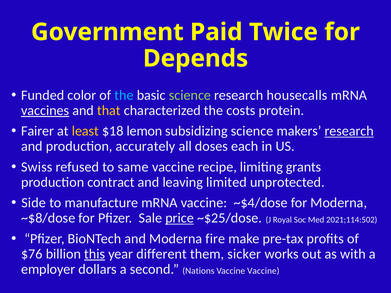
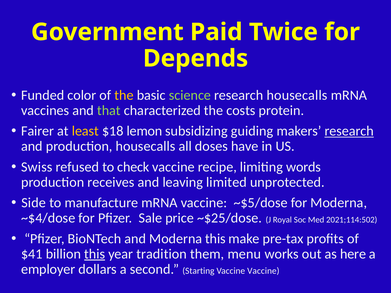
the at (124, 95) colour: light blue -> yellow
vaccines underline: present -> none
that colour: yellow -> light green
subsidizing science: science -> guiding
production accurately: accurately -> housecalls
each: each -> have
same: same -> check
grants: grants -> words
contract: contract -> receives
~$4/dose: ~$4/dose -> ~$5/dose
~$8/dose: ~$8/dose -> ~$4/dose
price underline: present -> none
Moderna fire: fire -> this
$76: $76 -> $41
different: different -> tradition
sicker: sicker -> menu
with: with -> here
Nations: Nations -> Starting
